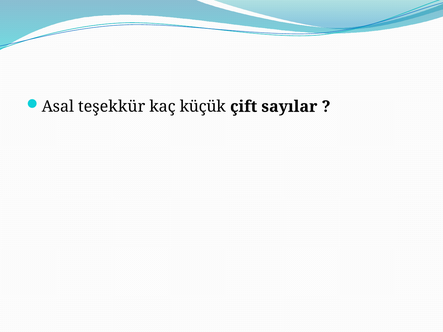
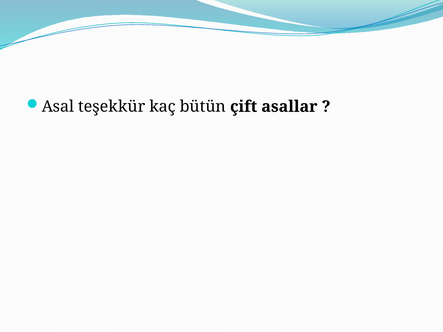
küçük: küçük -> bütün
sayılar: sayılar -> asallar
